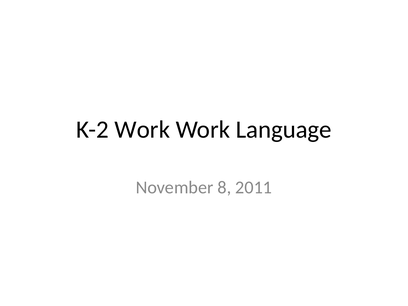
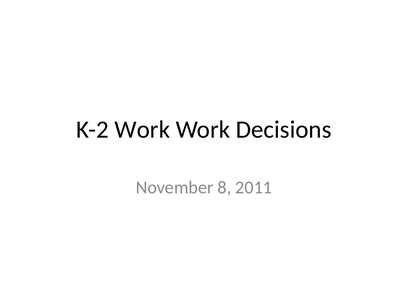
Language: Language -> Decisions
